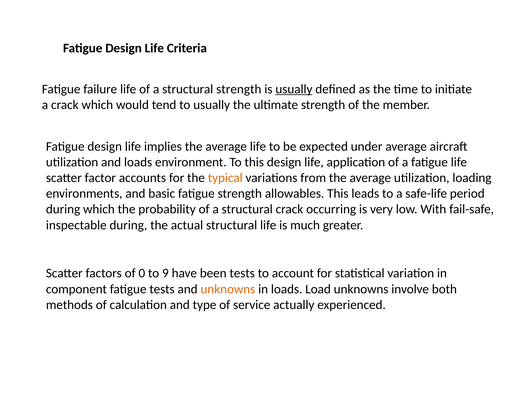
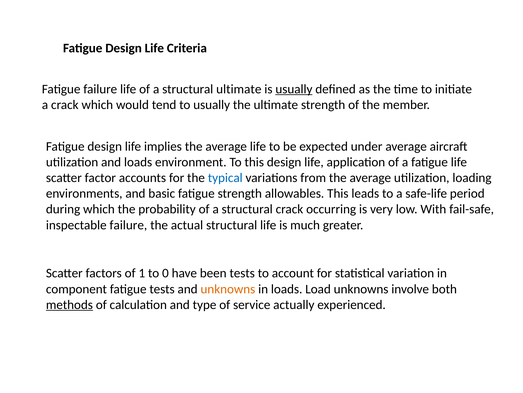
structural strength: strength -> ultimate
typical colour: orange -> blue
inspectable during: during -> failure
0: 0 -> 1
9: 9 -> 0
methods underline: none -> present
